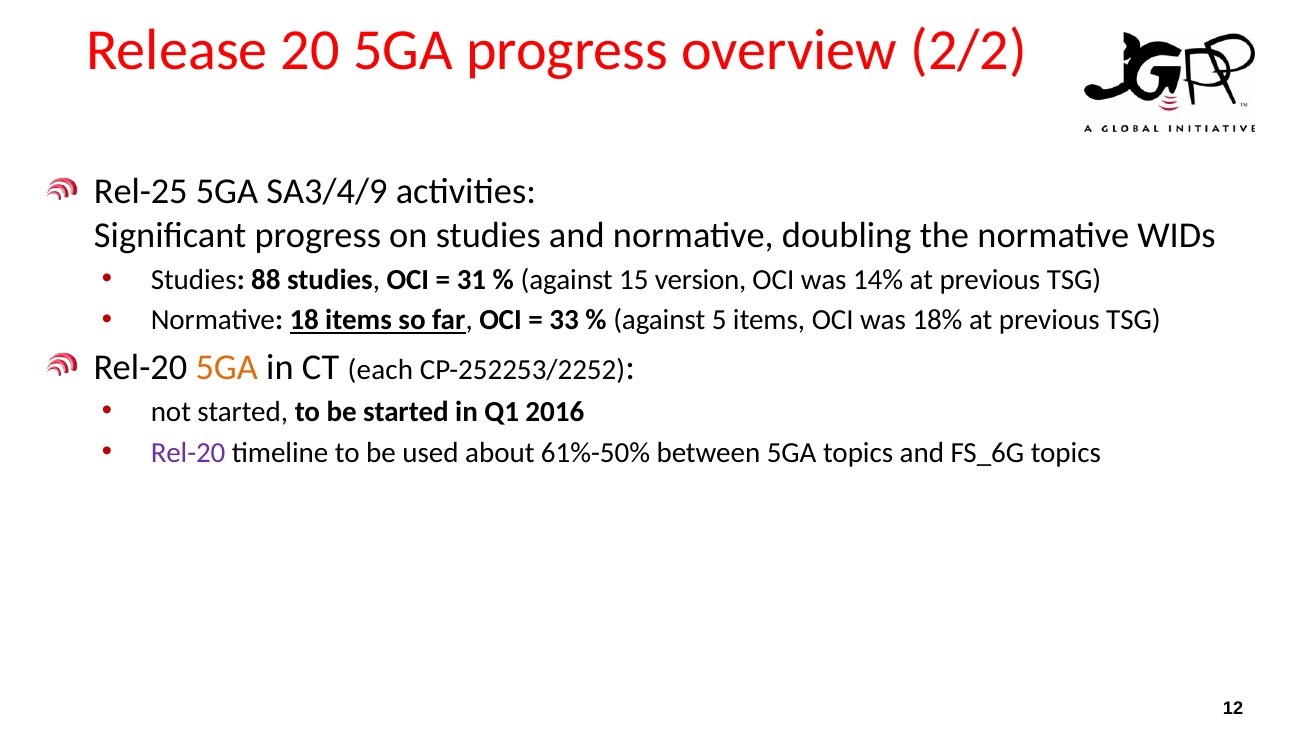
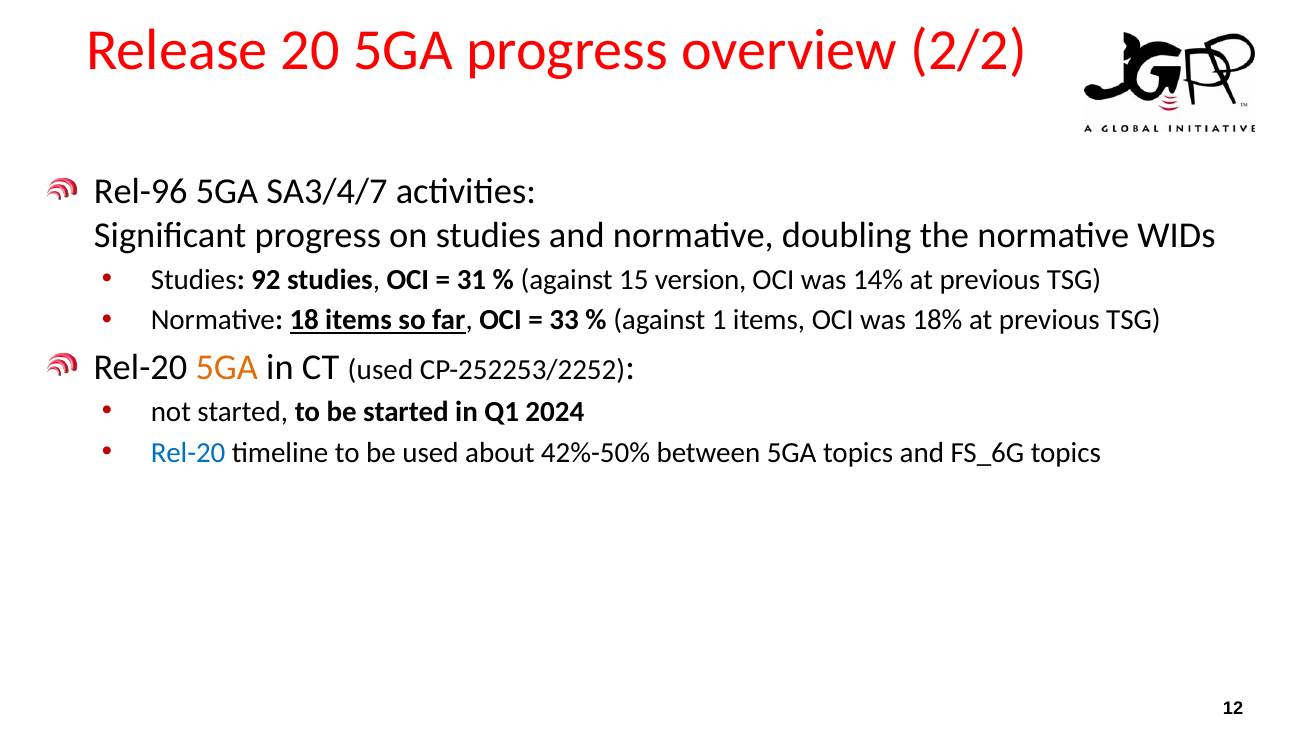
Rel-25: Rel-25 -> Rel-96
SA3/4/9: SA3/4/9 -> SA3/4/7
88: 88 -> 92
5: 5 -> 1
CT each: each -> used
2016: 2016 -> 2024
Rel-20 at (188, 453) colour: purple -> blue
61%-50%: 61%-50% -> 42%-50%
